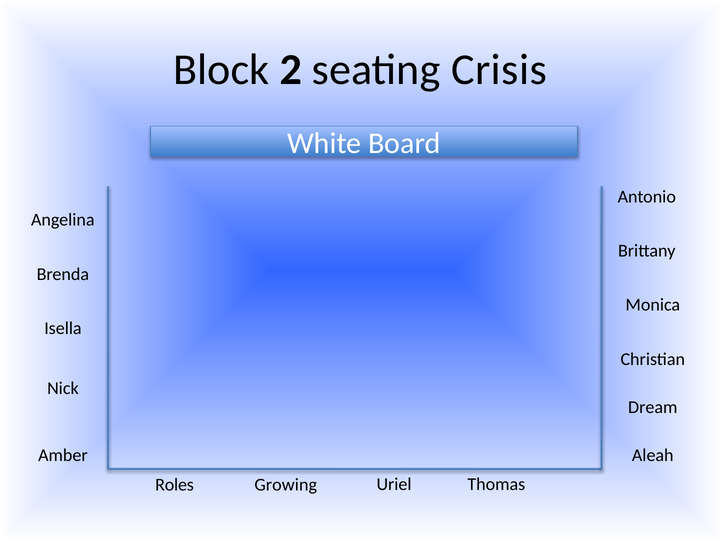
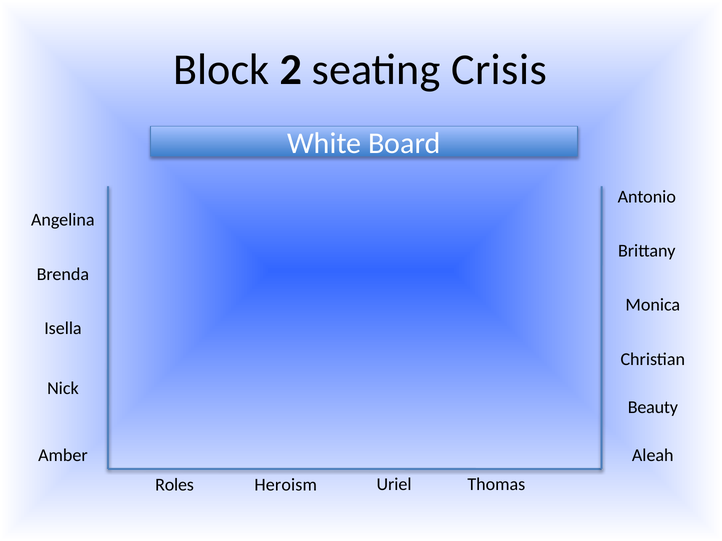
Dream: Dream -> Beauty
Growing: Growing -> Heroism
